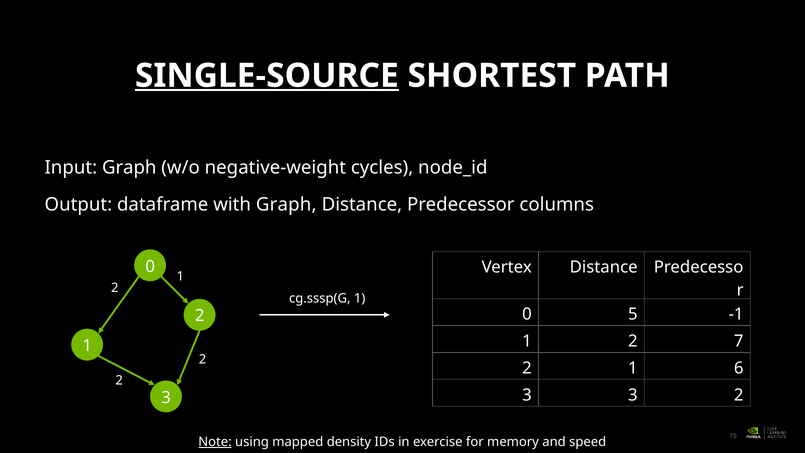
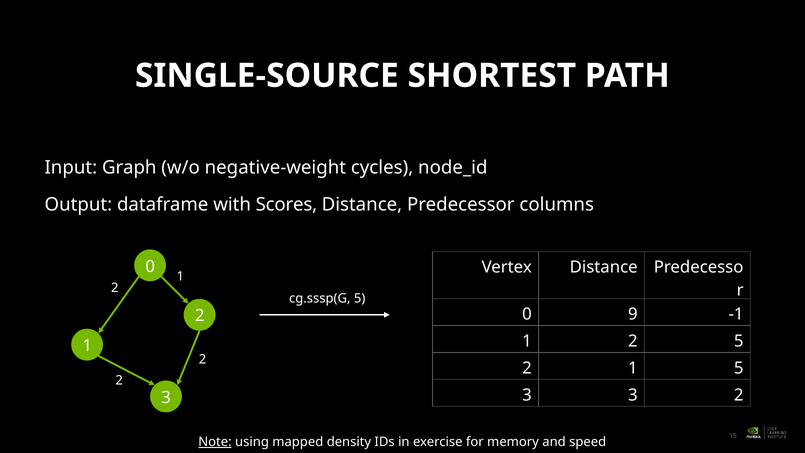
SINGLE-SOURCE underline: present -> none
with Graph: Graph -> Scores
cg.sssp(G 1: 1 -> 5
5: 5 -> 9
2 7: 7 -> 5
1 6: 6 -> 5
